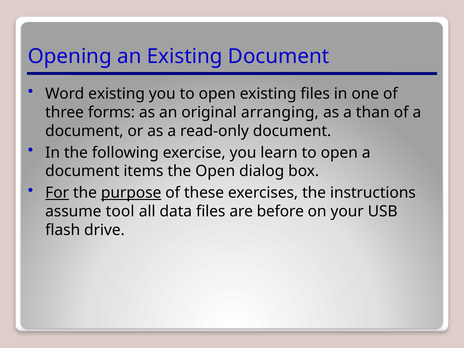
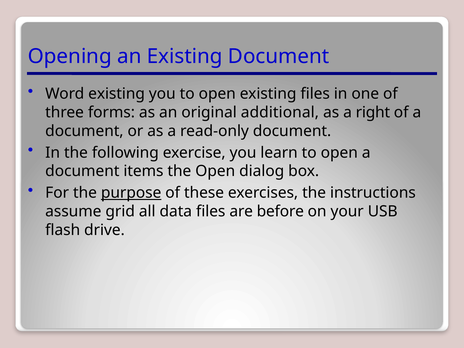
arranging: arranging -> additional
than: than -> right
For underline: present -> none
tool: tool -> grid
